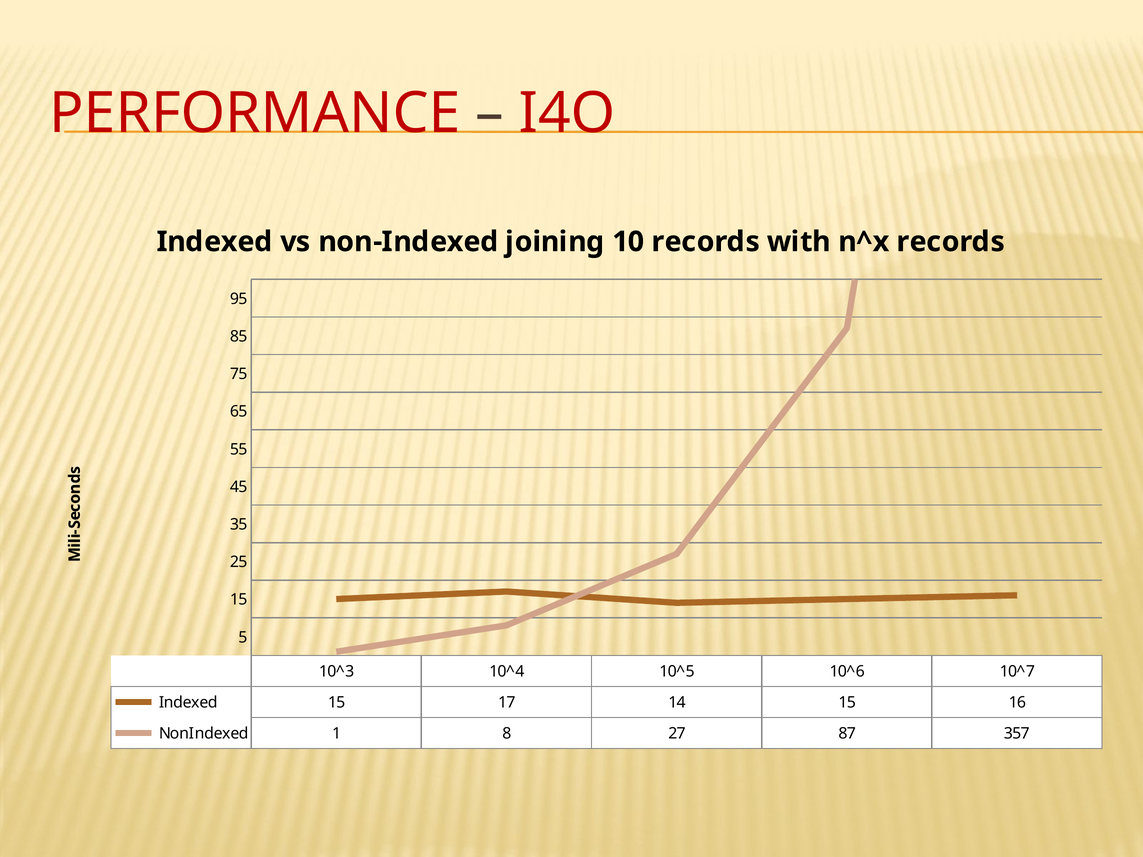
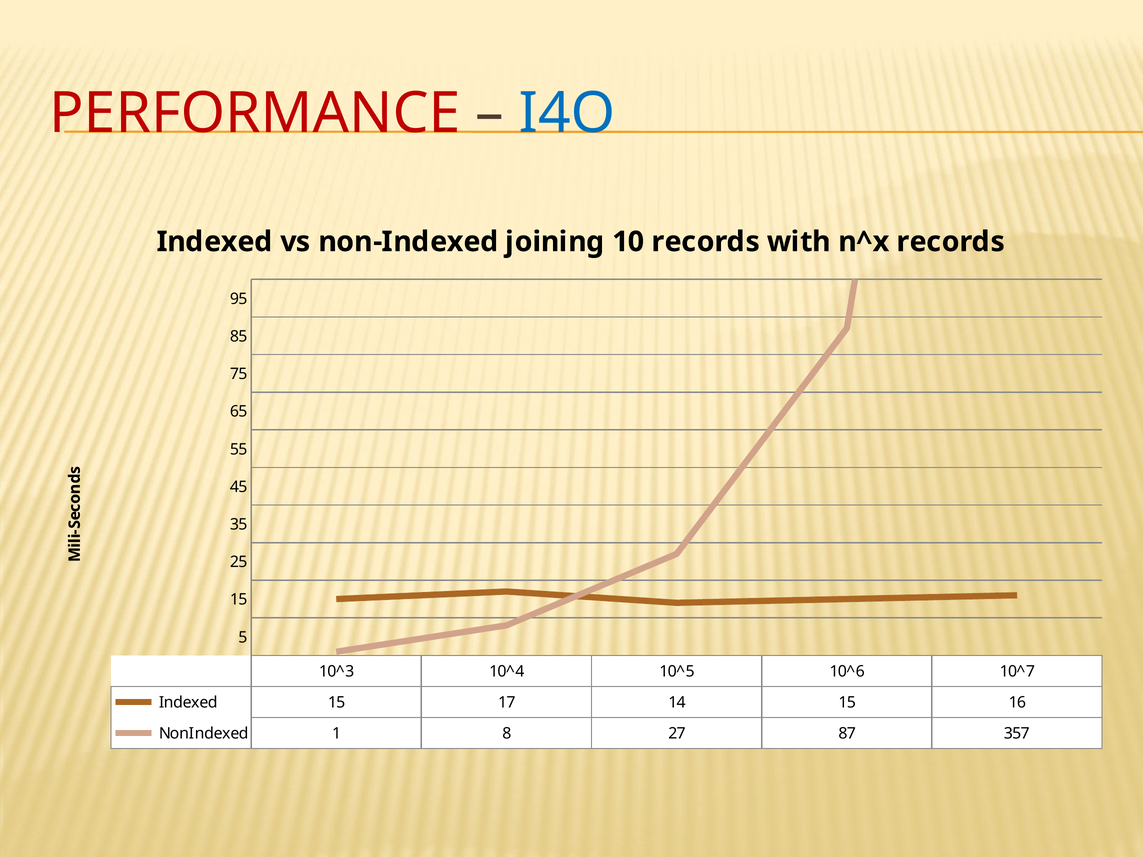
I4O colour: red -> blue
